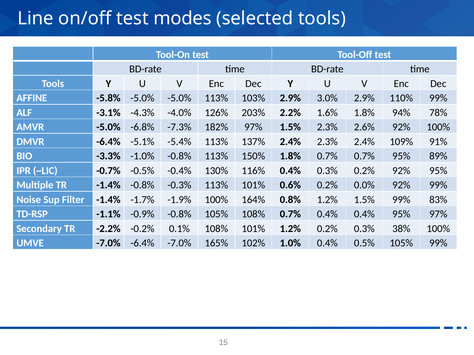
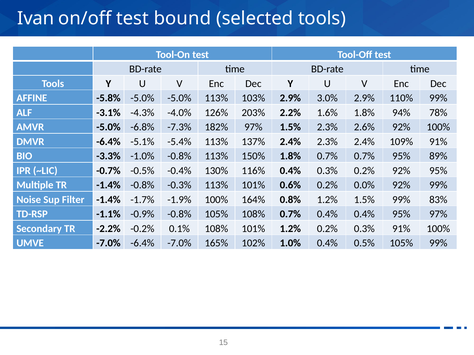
Line: Line -> Ivan
modes: modes -> bound
0.3% 38%: 38% -> 91%
